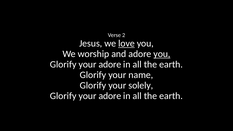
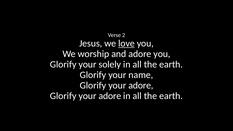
you at (162, 54) underline: present -> none
adore at (110, 64): adore -> solely
solely at (141, 85): solely -> adore
